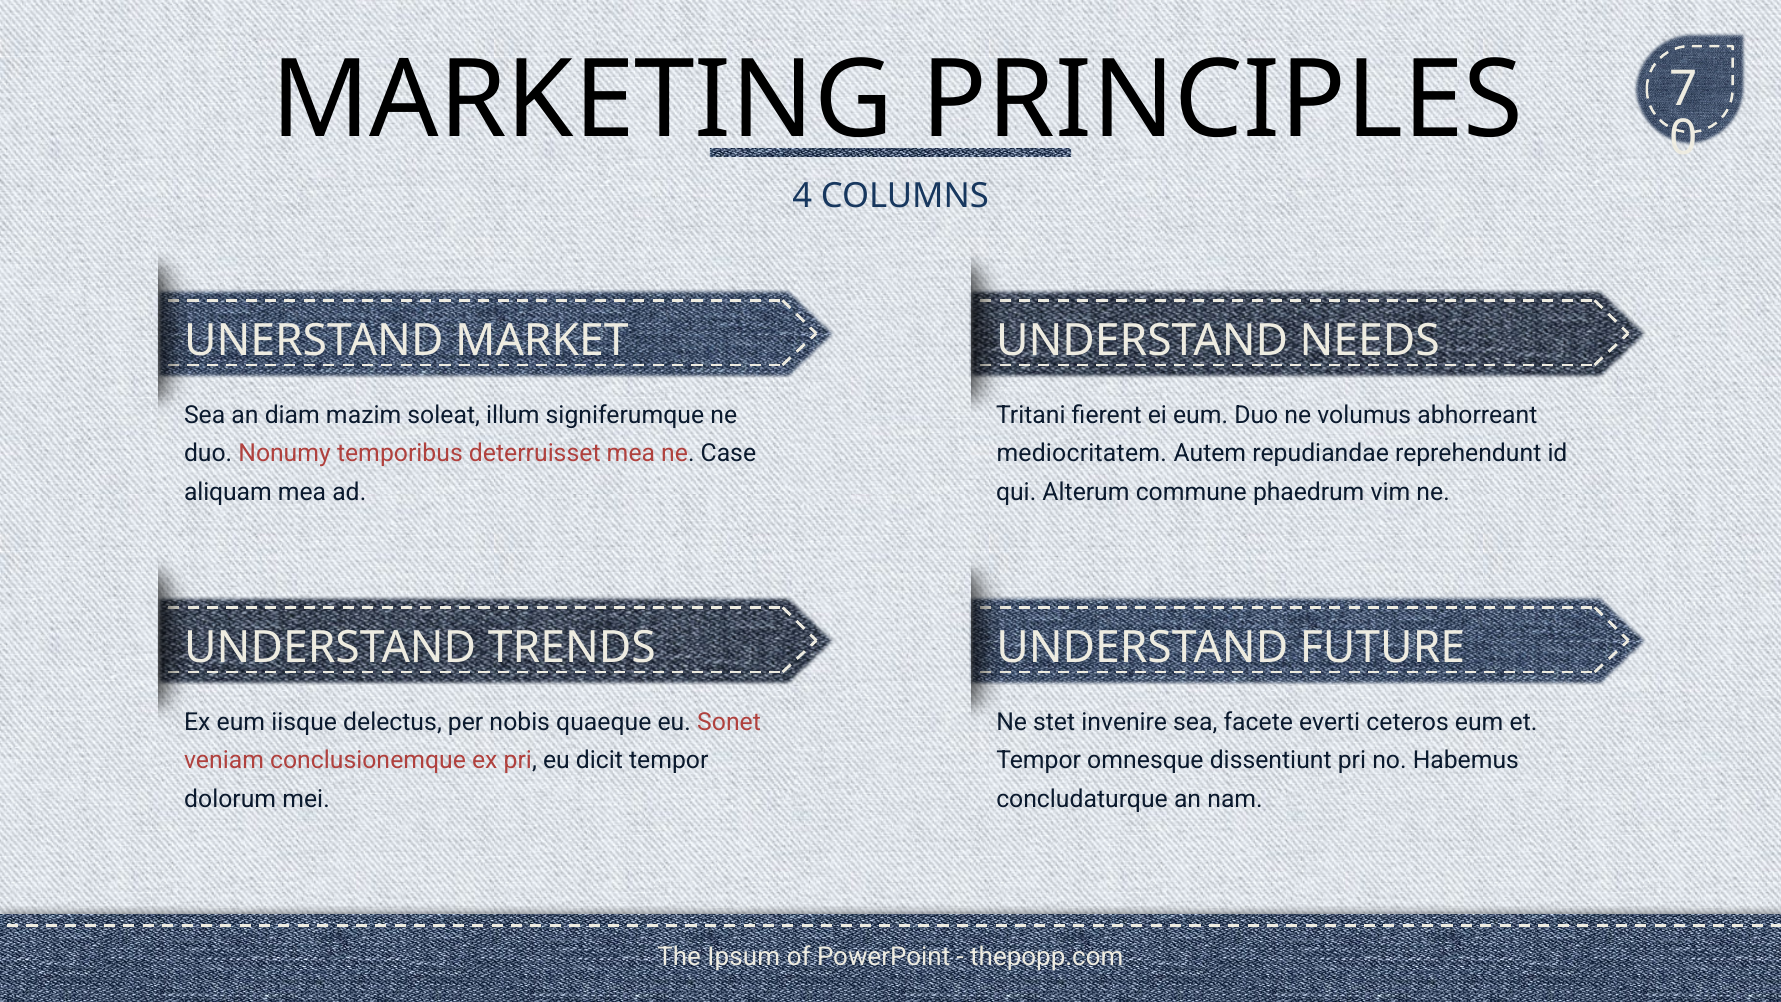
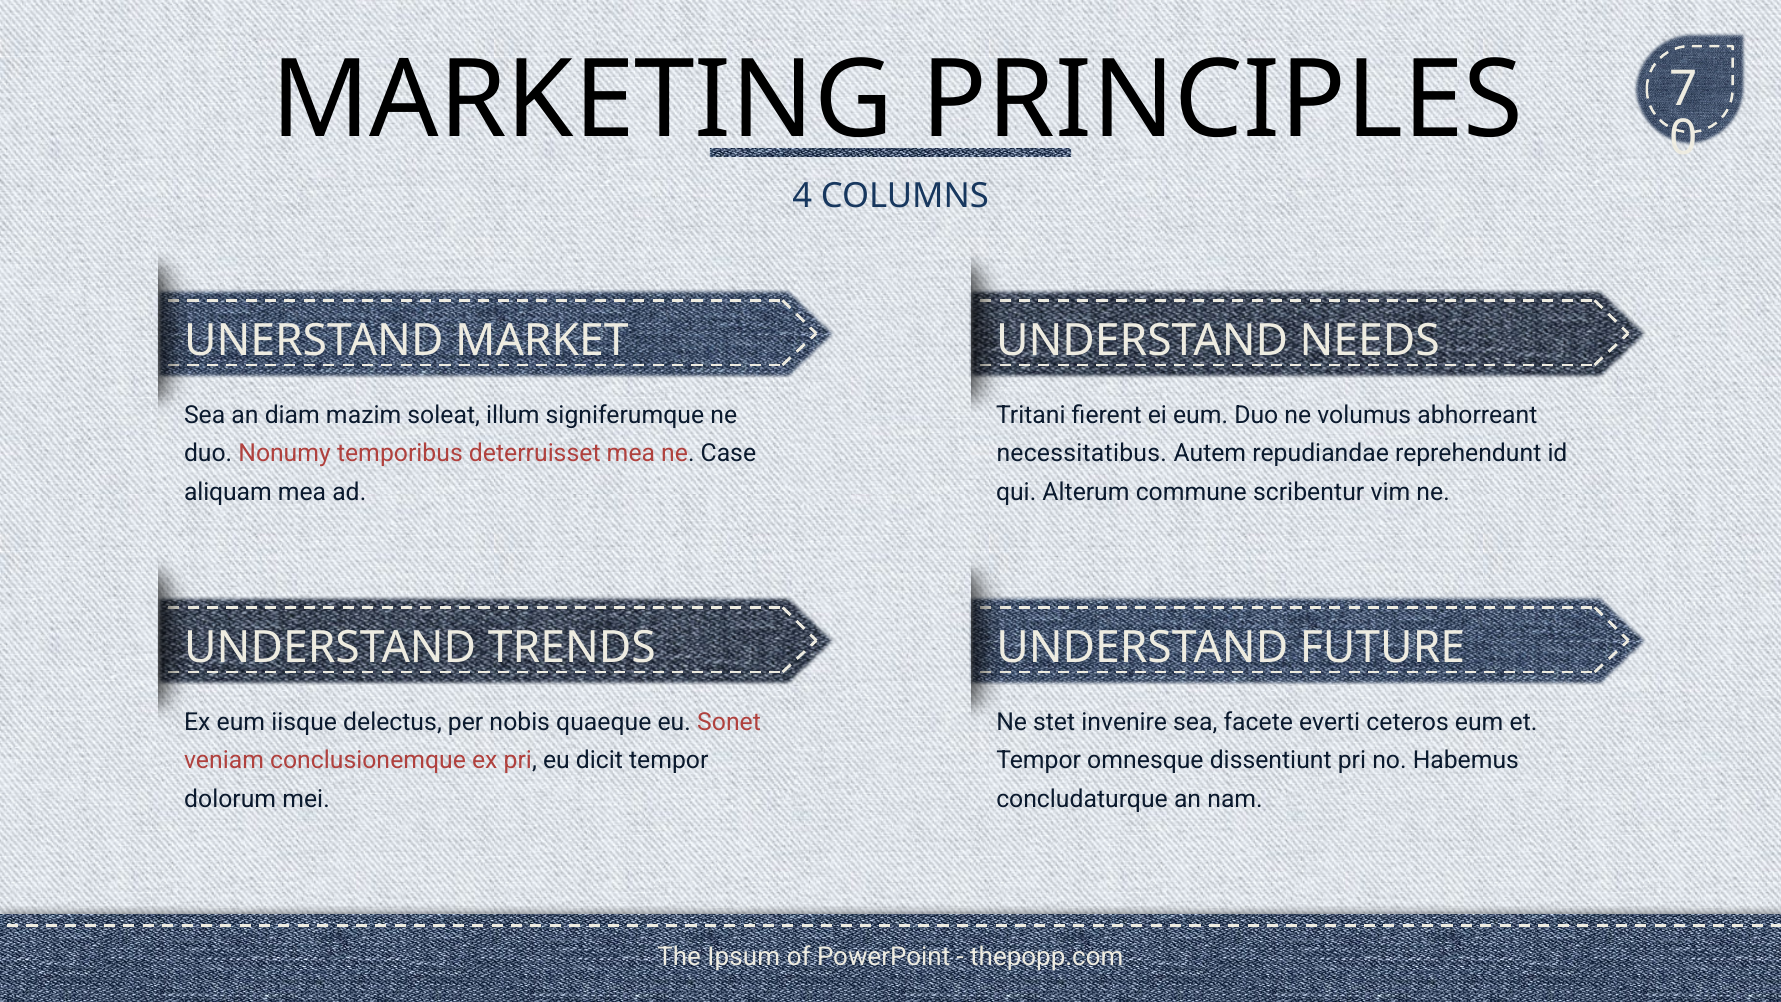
mediocritatem: mediocritatem -> necessitatibus
phaedrum: phaedrum -> scribentur
